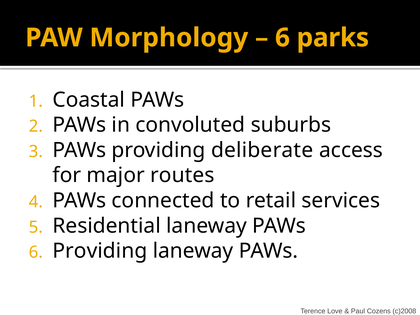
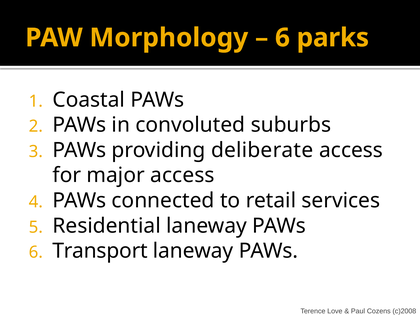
major routes: routes -> access
6 Providing: Providing -> Transport
